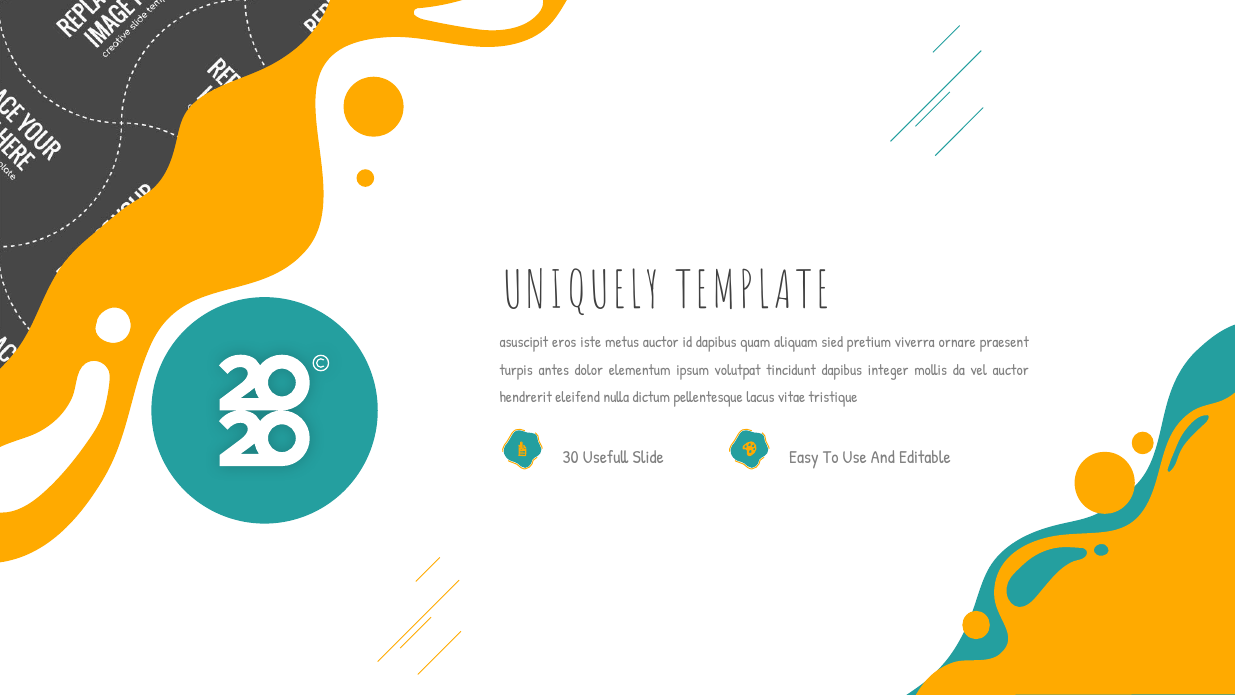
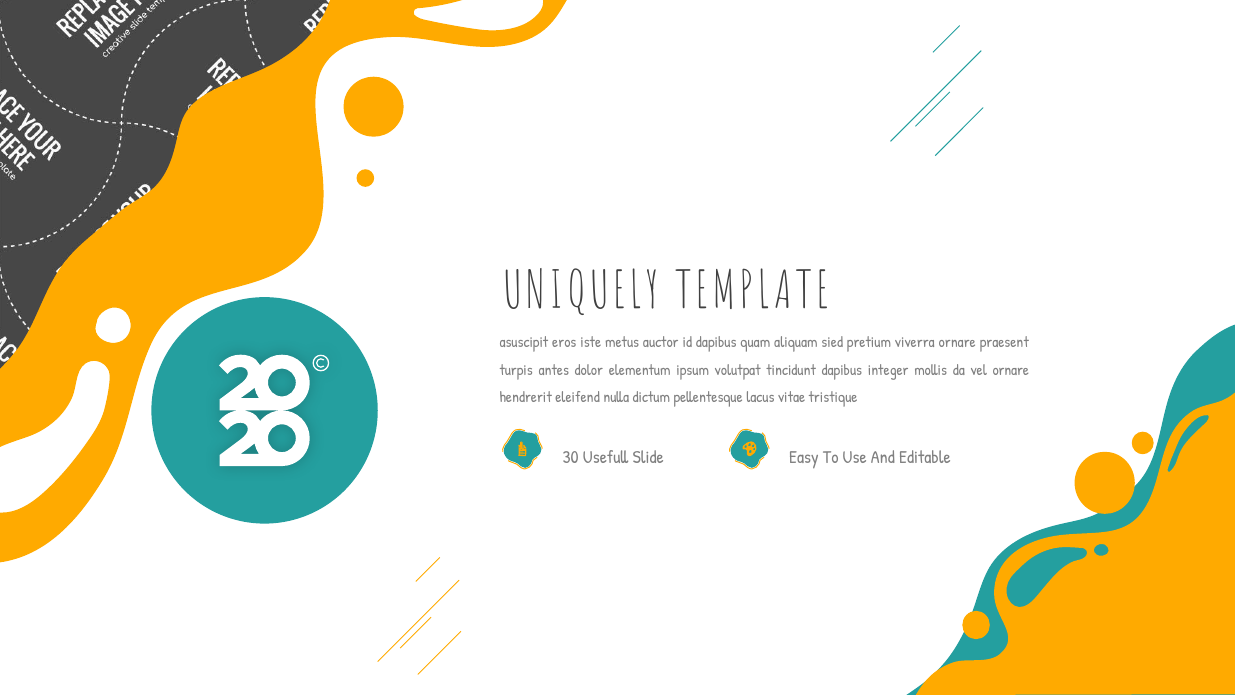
auctor at (1011, 370): auctor -> ornare
